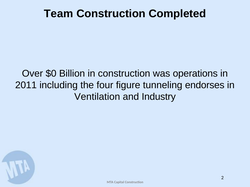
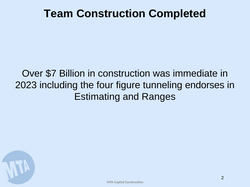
$0: $0 -> $7
operations: operations -> immediate
2011: 2011 -> 2023
Ventilation: Ventilation -> Estimating
Industry: Industry -> Ranges
